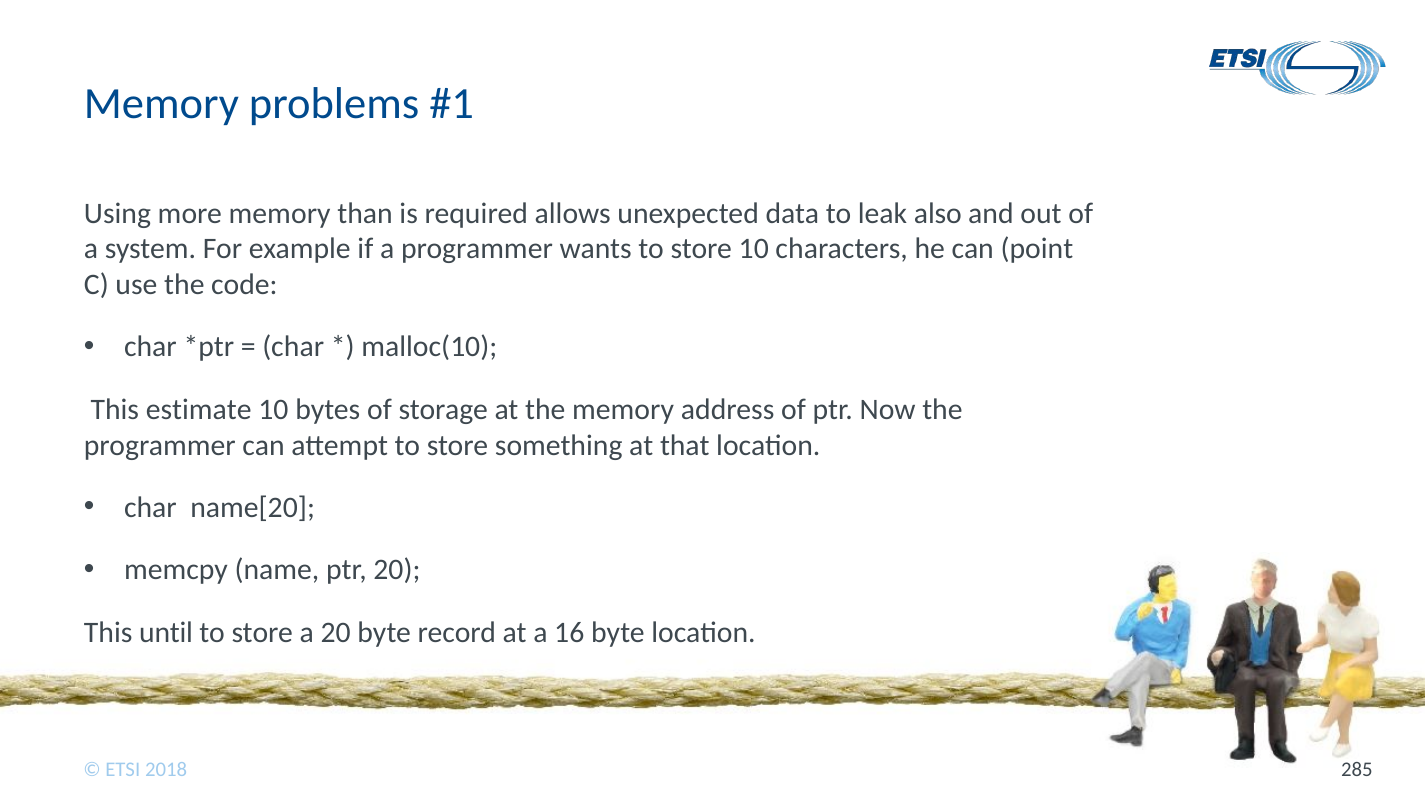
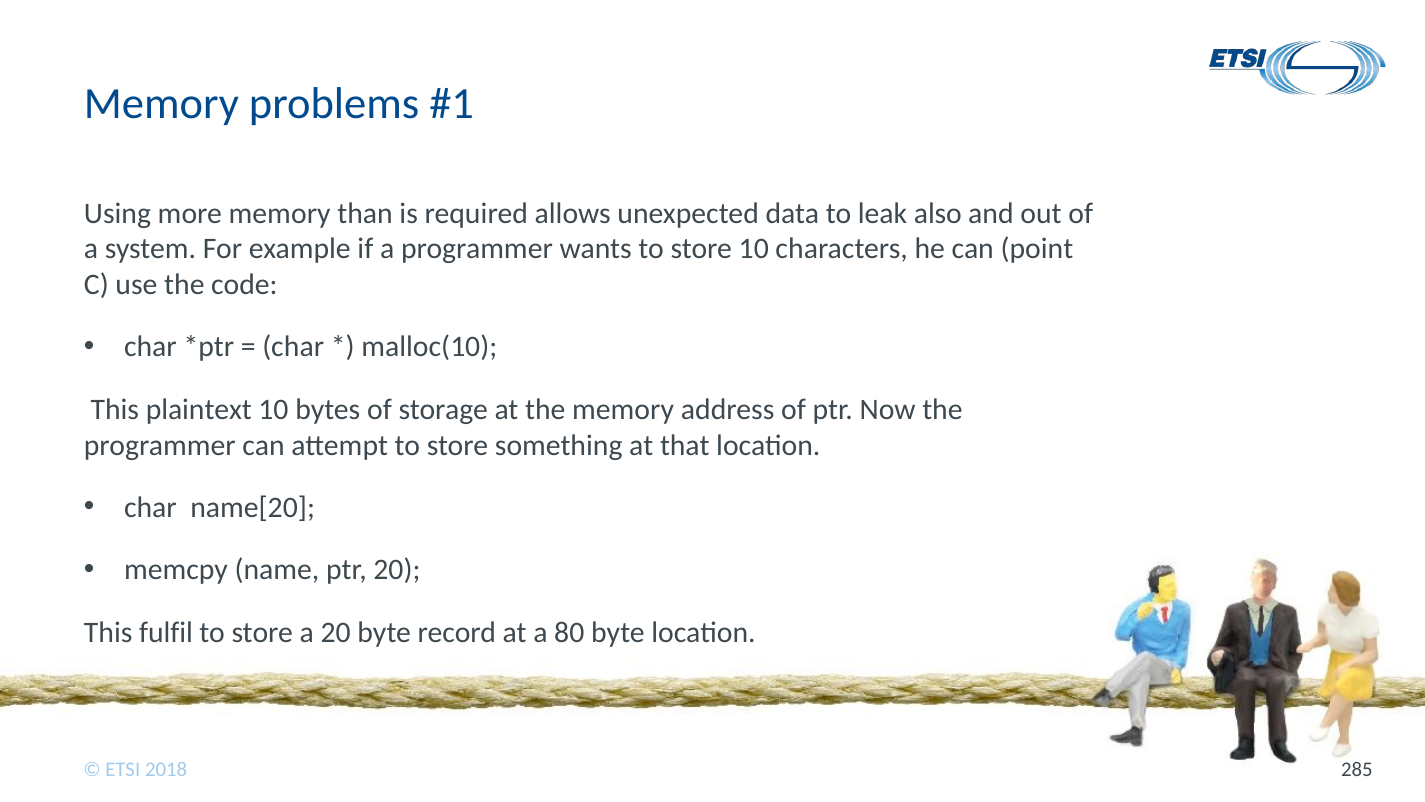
estimate: estimate -> plaintext
until: until -> fulfil
16: 16 -> 80
